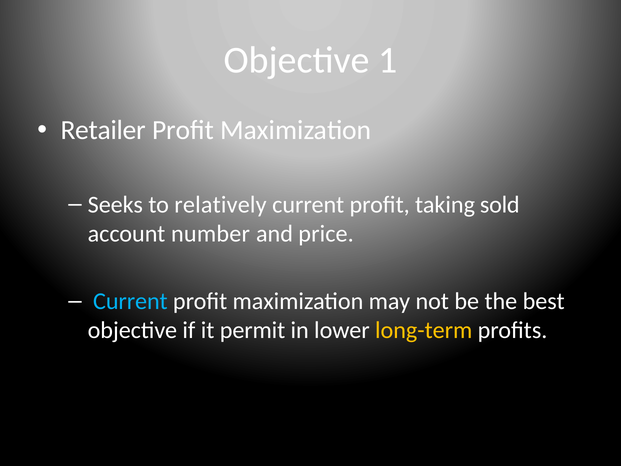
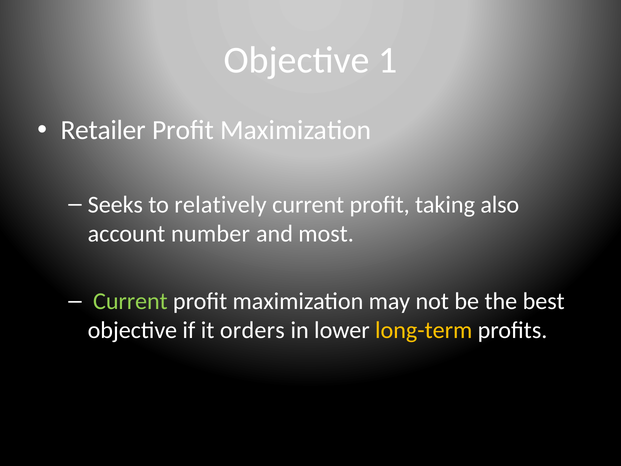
sold: sold -> also
price: price -> most
Current at (130, 301) colour: light blue -> light green
permit: permit -> orders
